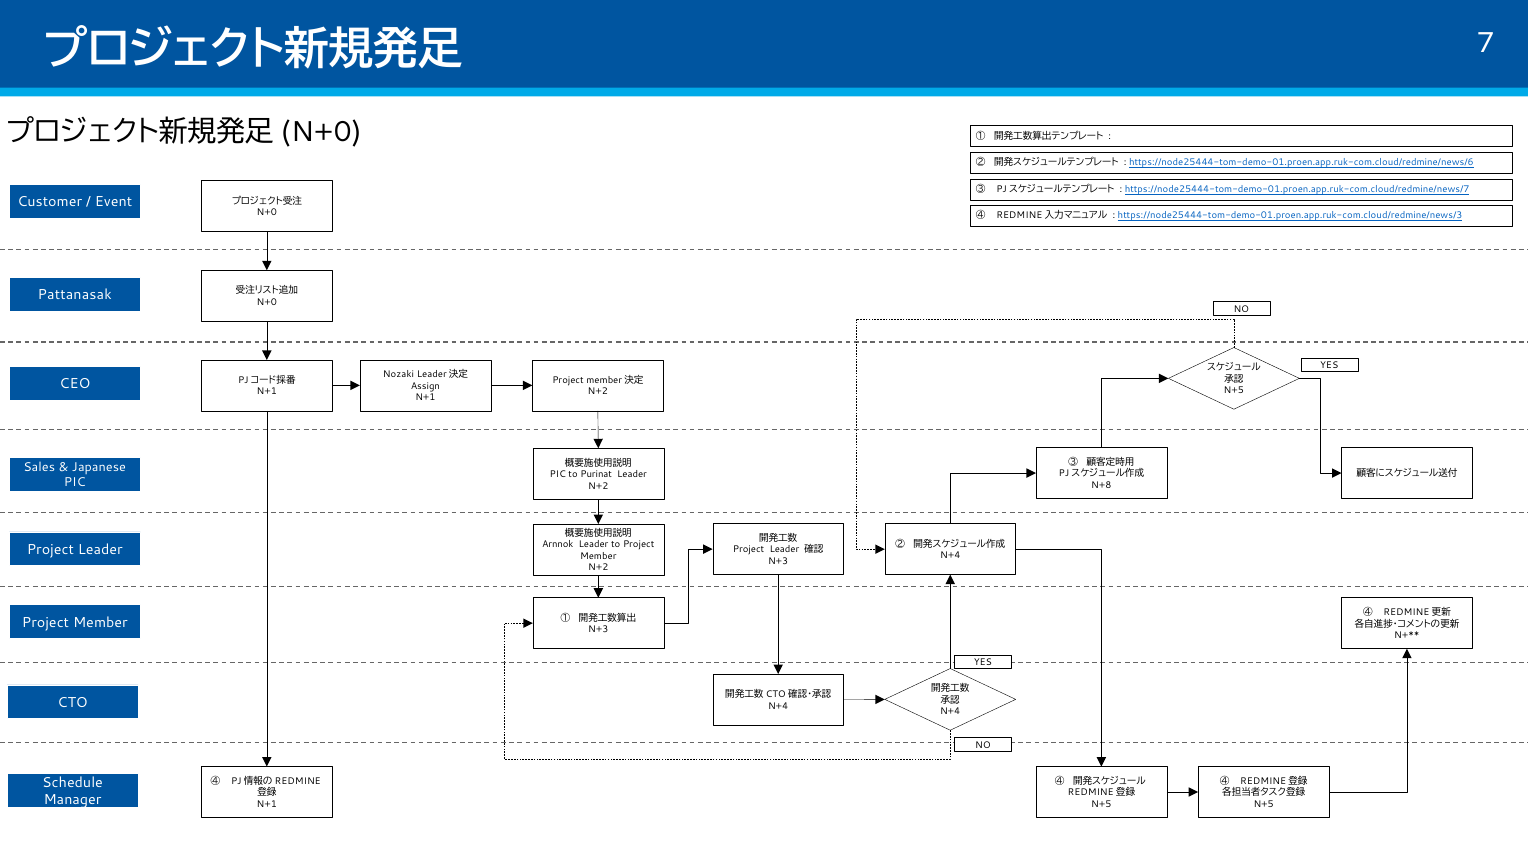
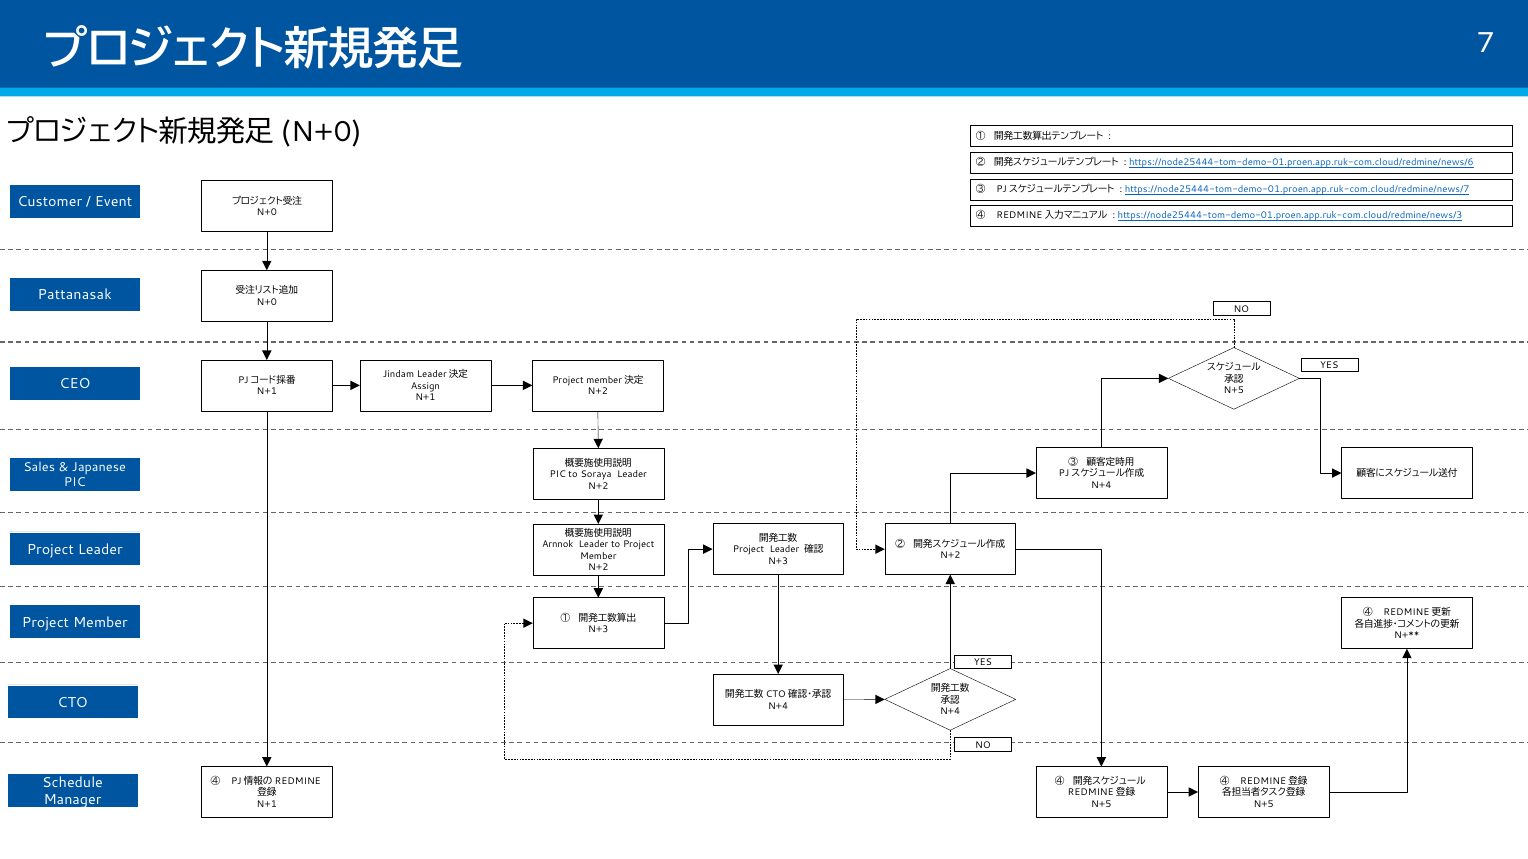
Nozaki: Nozaki -> Jindam
Purinat: Purinat -> Soraya
N+8 at (1101, 485): N+8 -> N+4
N+4 at (950, 556): N+4 -> N+2
